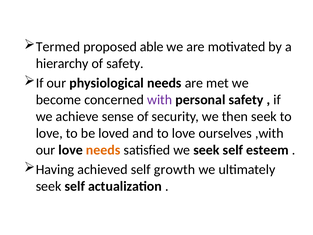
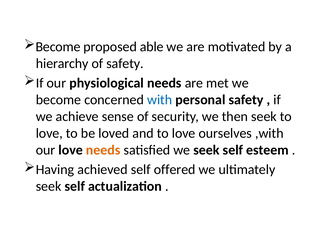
Termed at (58, 47): Termed -> Become
with colour: purple -> blue
growth: growth -> offered
